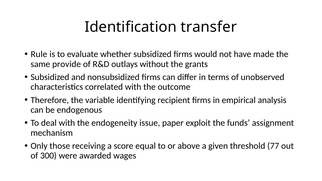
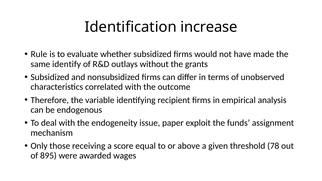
transfer: transfer -> increase
provide: provide -> identify
77: 77 -> 78
300: 300 -> 895
